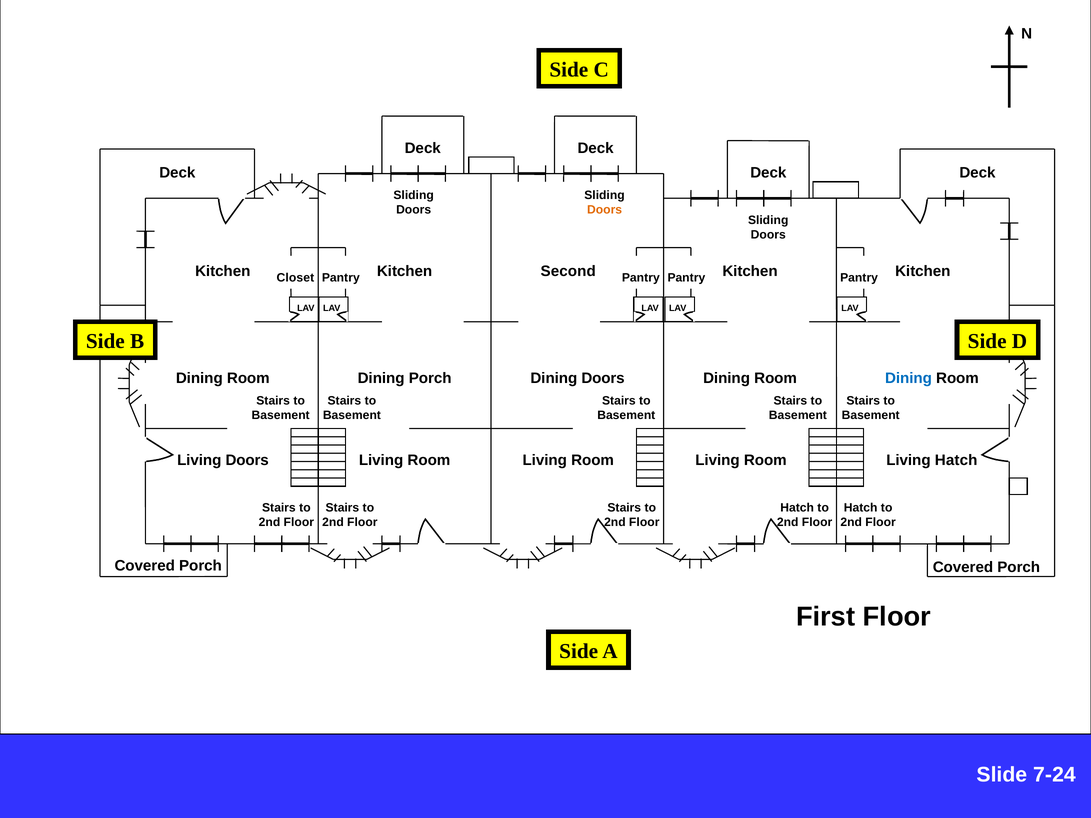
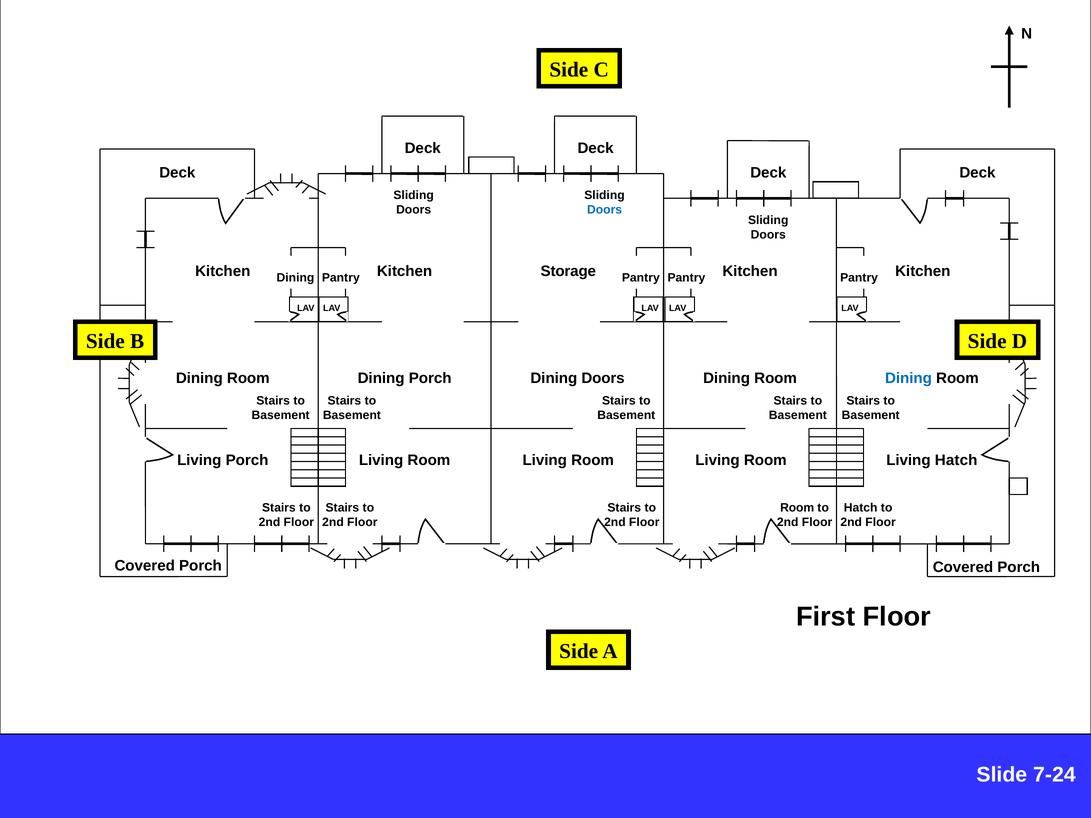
Doors at (605, 210) colour: orange -> blue
Second: Second -> Storage
Closet at (295, 278): Closet -> Dining
Living Doors: Doors -> Porch
Hatch at (797, 508): Hatch -> Room
